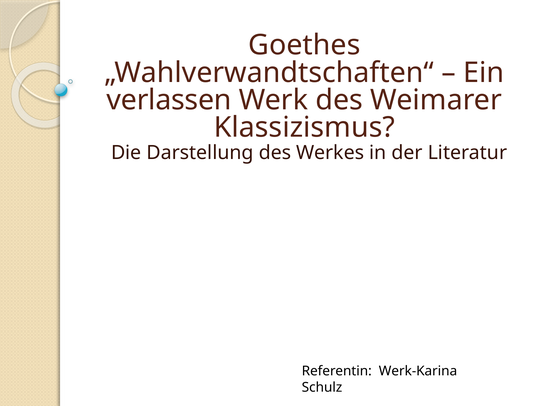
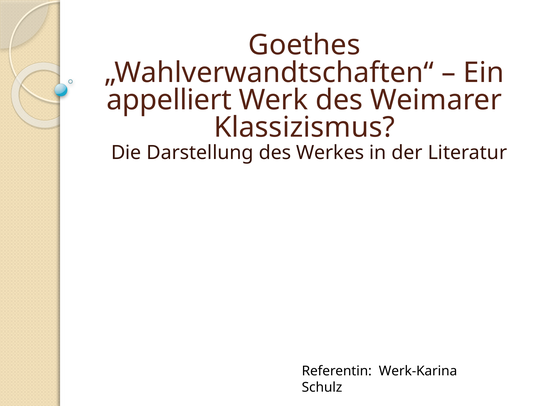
verlassen: verlassen -> appelliert
